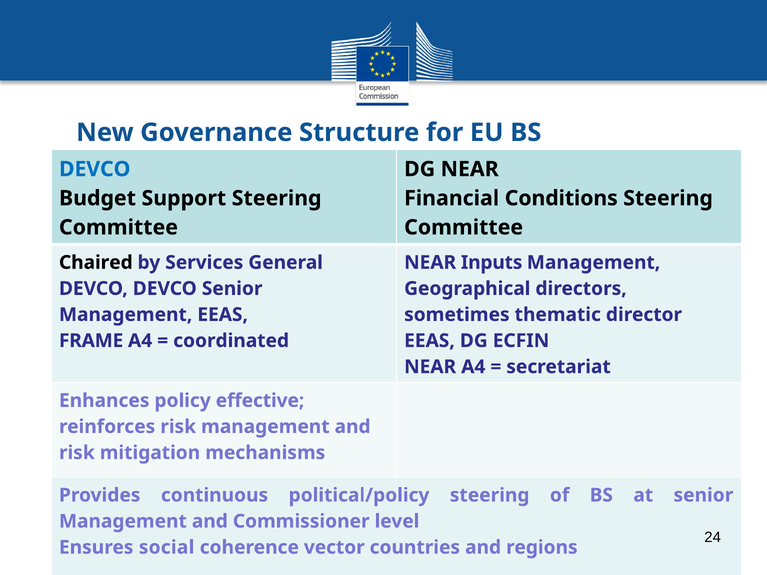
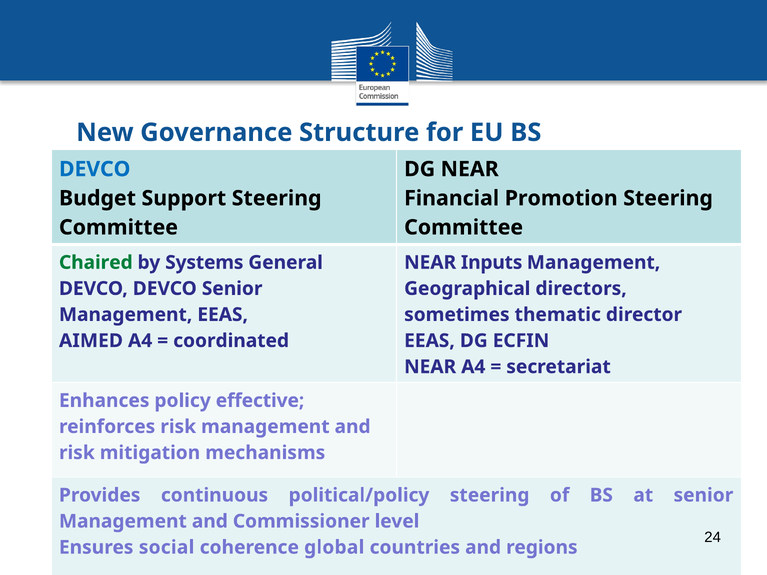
Conditions: Conditions -> Promotion
Chaired colour: black -> green
Services: Services -> Systems
FRAME: FRAME -> AIMED
vector: vector -> global
